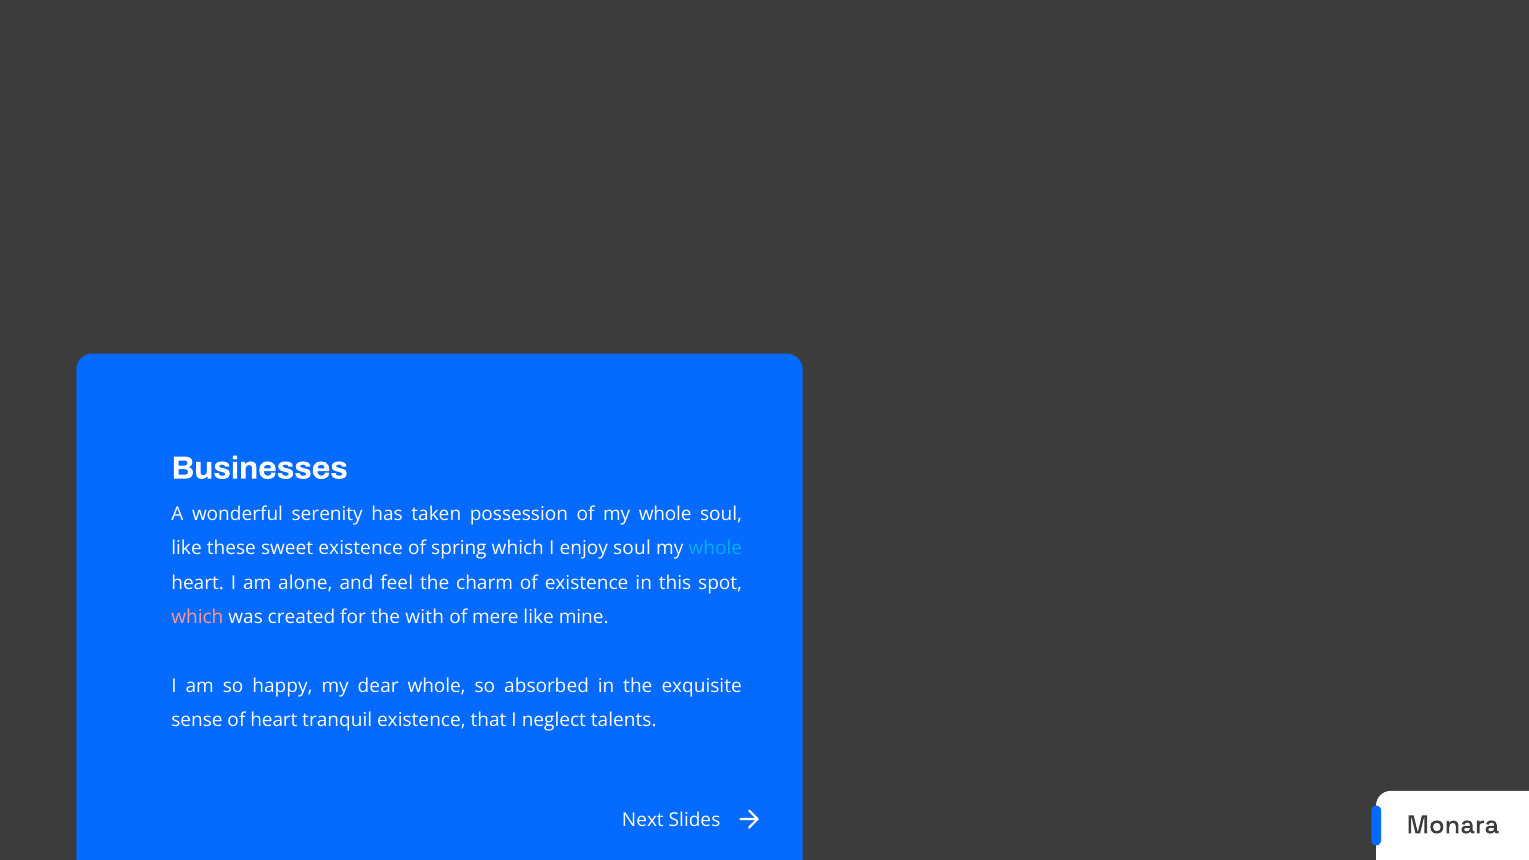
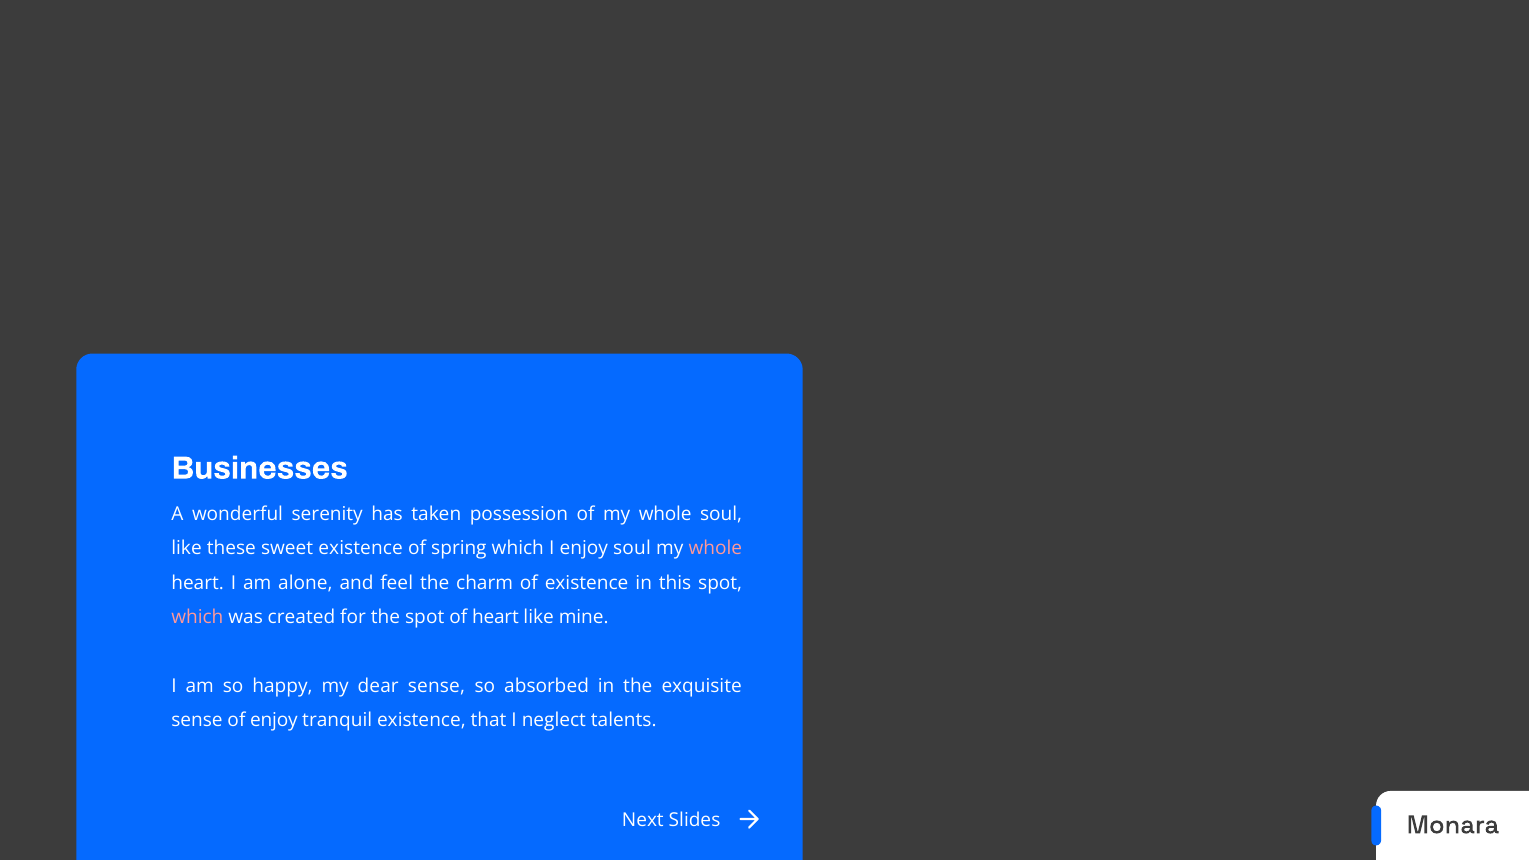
whole at (715, 548) colour: light blue -> pink
the with: with -> spot
of mere: mere -> heart
dear whole: whole -> sense
of heart: heart -> enjoy
